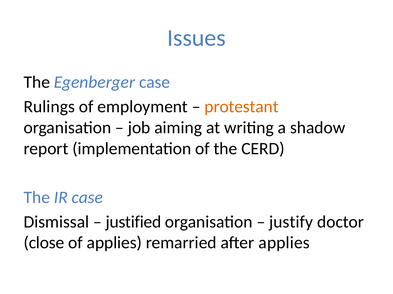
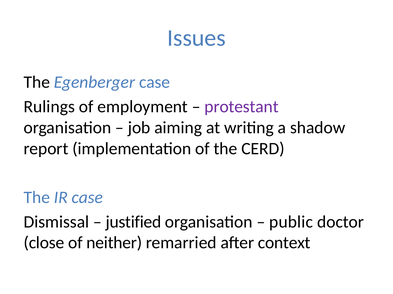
protestant colour: orange -> purple
justify: justify -> public
of applies: applies -> neither
after applies: applies -> context
